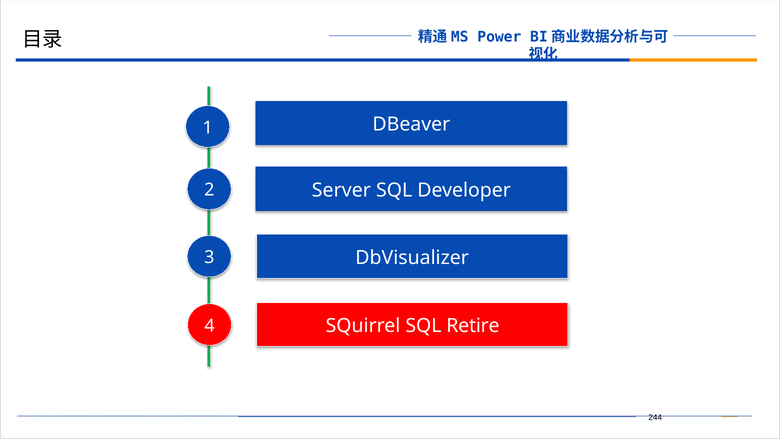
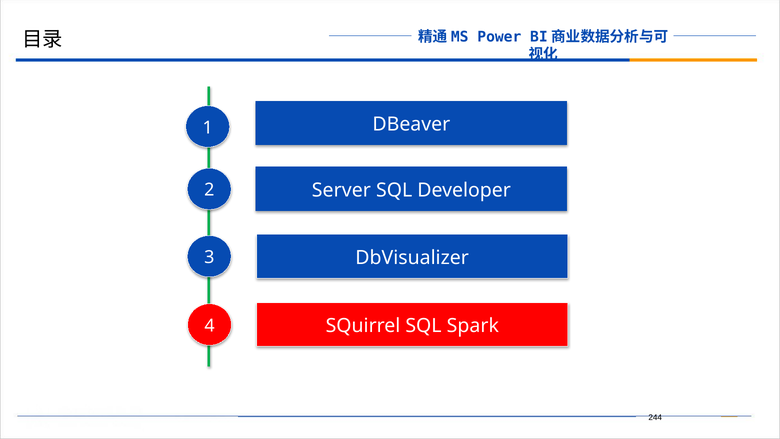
Retire: Retire -> Spark
